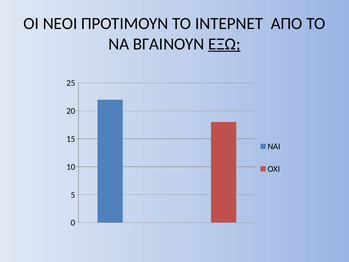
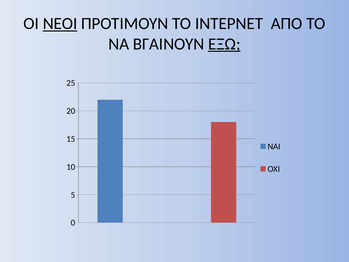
ΝΕΟΙ underline: none -> present
